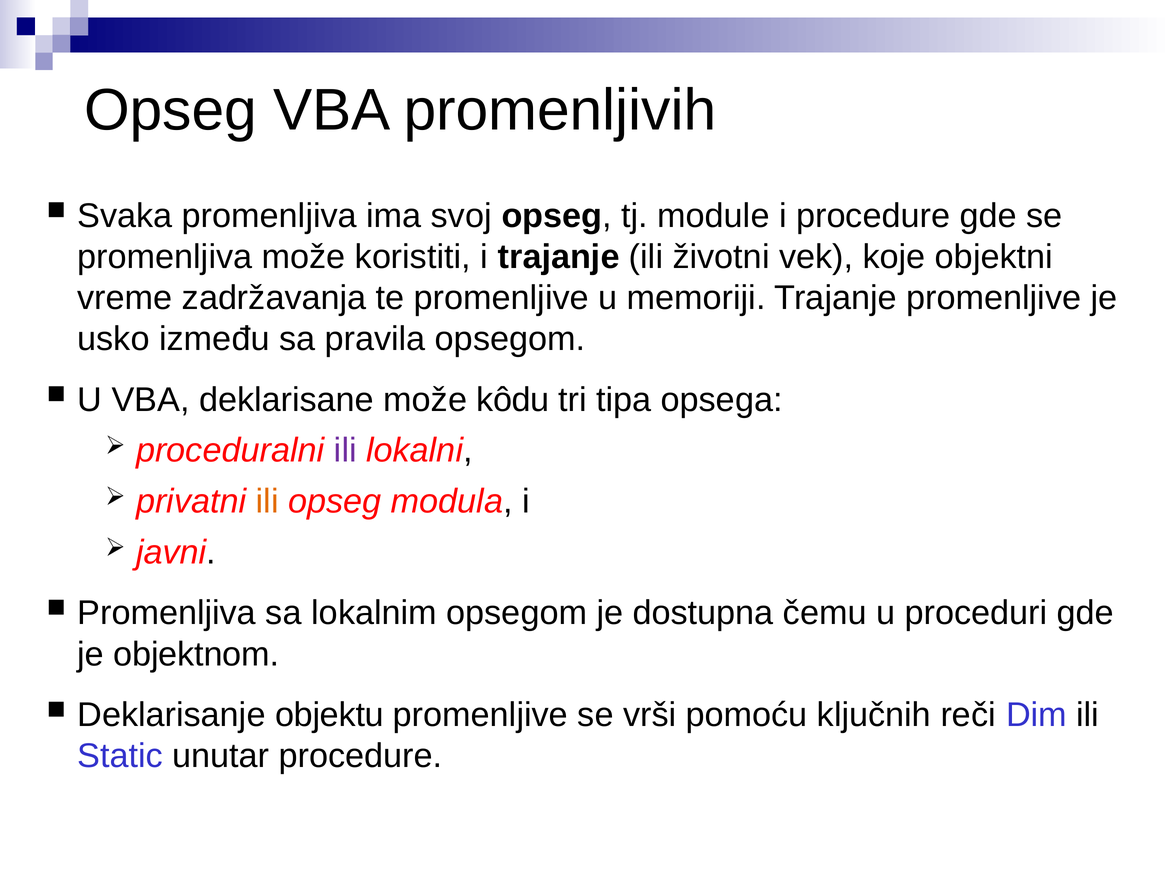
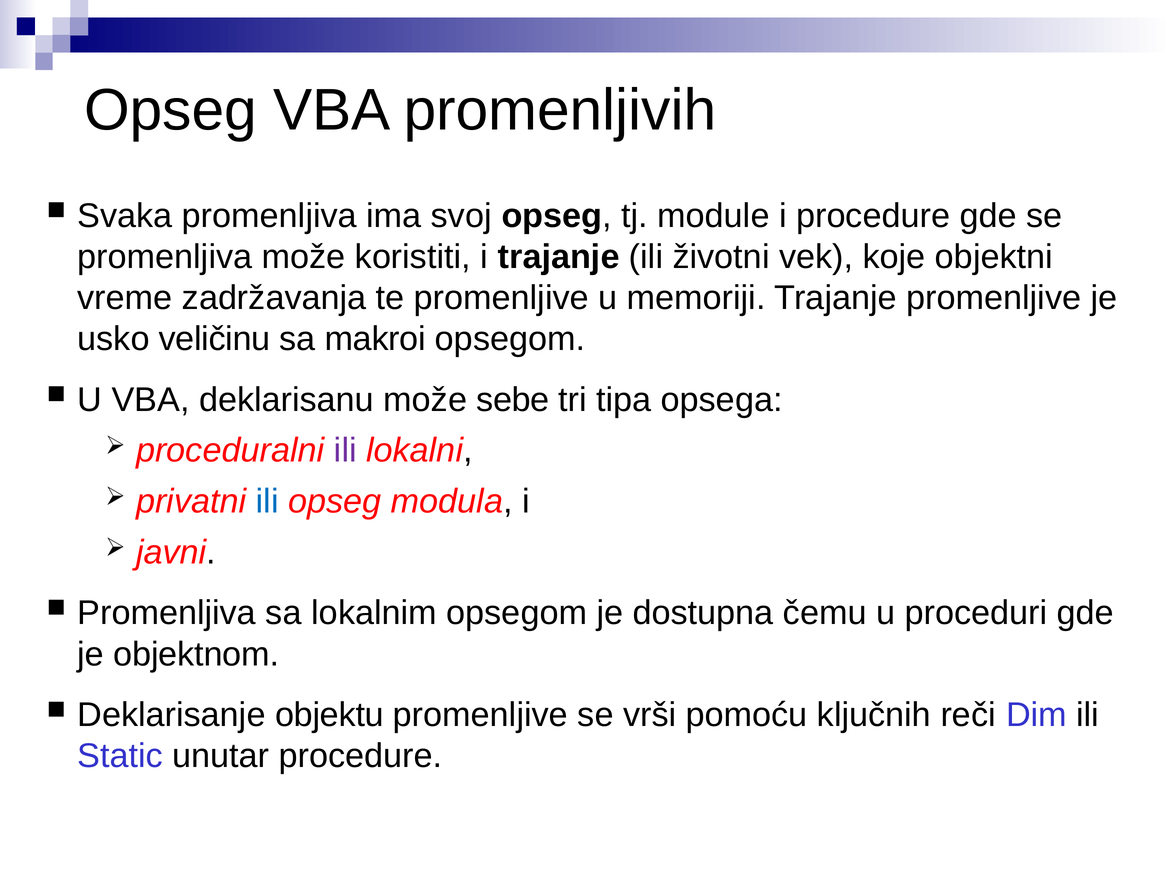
između: između -> veličinu
pravila: pravila -> makroi
deklarisane: deklarisane -> deklarisanu
kôdu: kôdu -> sebe
ili at (267, 501) colour: orange -> blue
